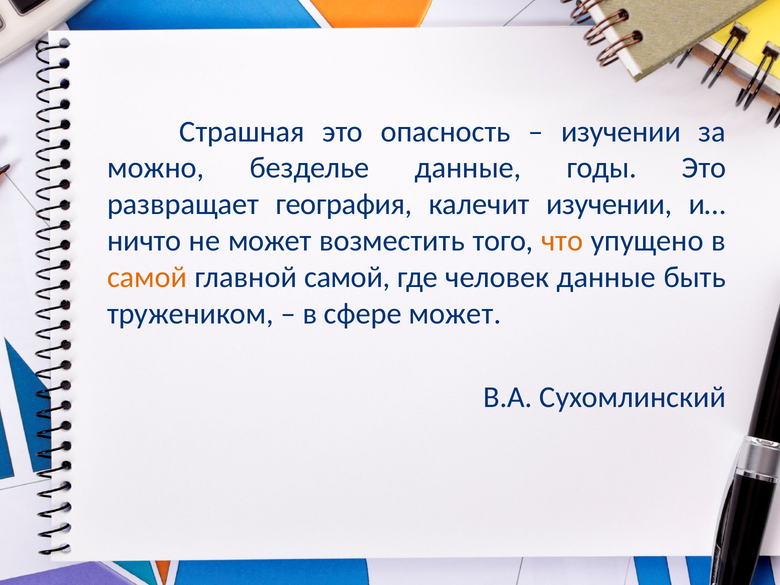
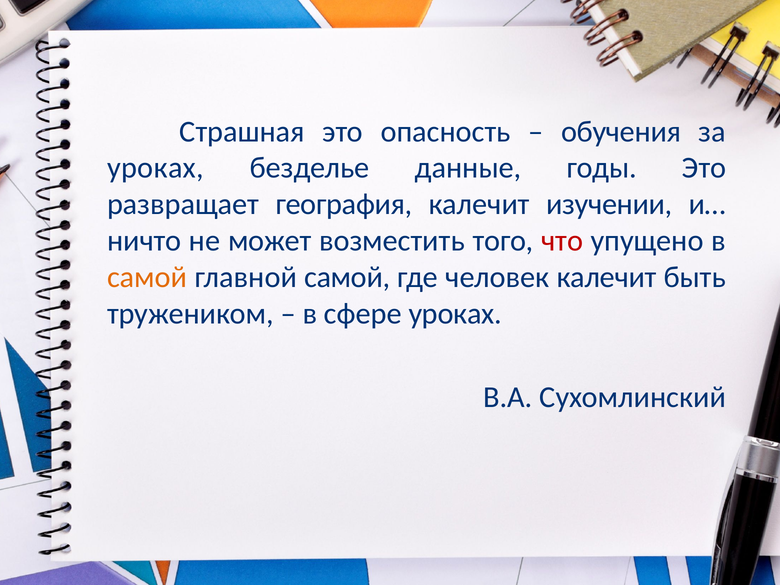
изучении at (621, 132): изучении -> обучения
можно at (156, 168): можно -> уроках
что colour: orange -> red
человек данные: данные -> калечит
сфере может: может -> уроках
